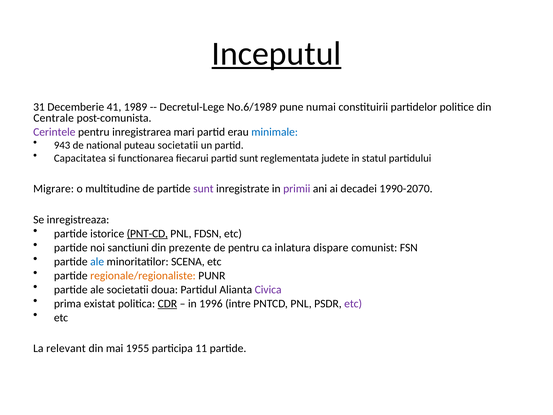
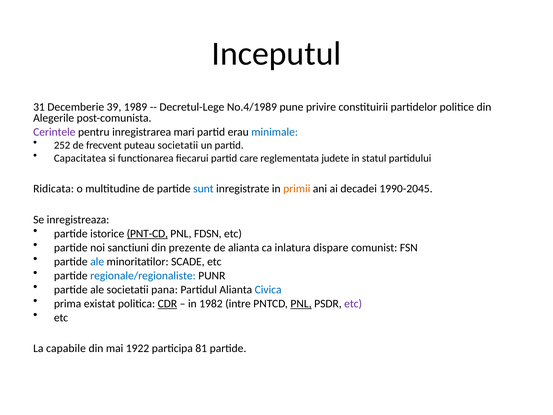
Inceputul underline: present -> none
41: 41 -> 39
No.6/1989: No.6/1989 -> No.4/1989
numai: numai -> privire
Centrale: Centrale -> Alegerile
943: 943 -> 252
national: national -> frecvent
partid sunt: sunt -> care
Migrare: Migrare -> Ridicata
sunt at (203, 189) colour: purple -> blue
primii colour: purple -> orange
1990-2070: 1990-2070 -> 1990-2045
de pentru: pentru -> alianta
SCENA: SCENA -> SCADE
regionale/regionaliste colour: orange -> blue
doua: doua -> pana
Civica colour: purple -> blue
1996: 1996 -> 1982
PNL at (301, 303) underline: none -> present
relevant: relevant -> capabile
1955: 1955 -> 1922
11: 11 -> 81
